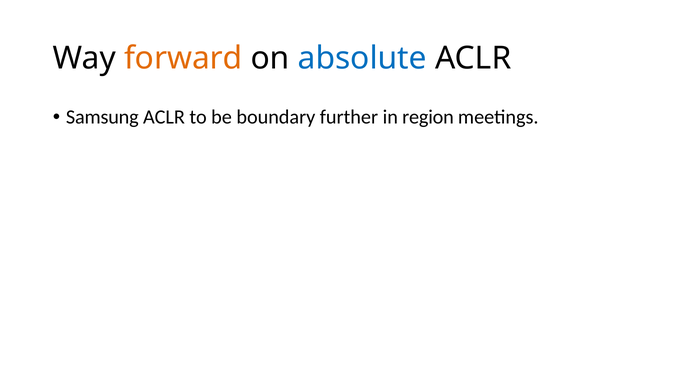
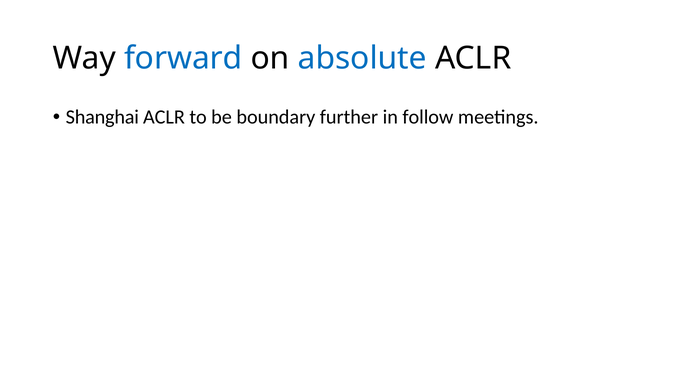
forward colour: orange -> blue
Samsung: Samsung -> Shanghai
region: region -> follow
